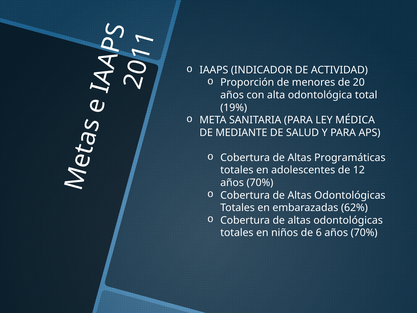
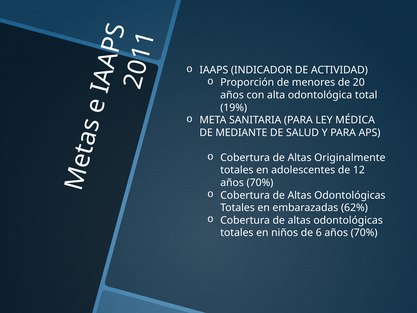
Programáticas: Programáticas -> Originalmente
